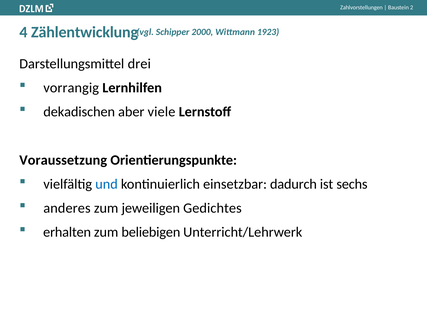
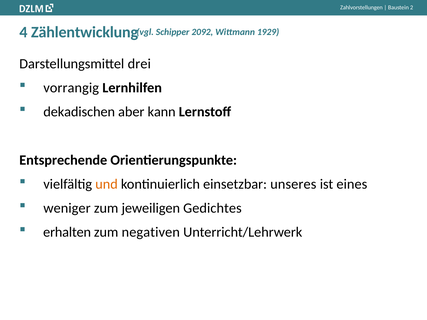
2000: 2000 -> 2092
1923: 1923 -> 1929
viele: viele -> kann
Voraussetzung: Voraussetzung -> Entsprechende
und colour: blue -> orange
dadurch: dadurch -> unseres
sechs: sechs -> eines
anderes: anderes -> weniger
beliebigen: beliebigen -> negativen
